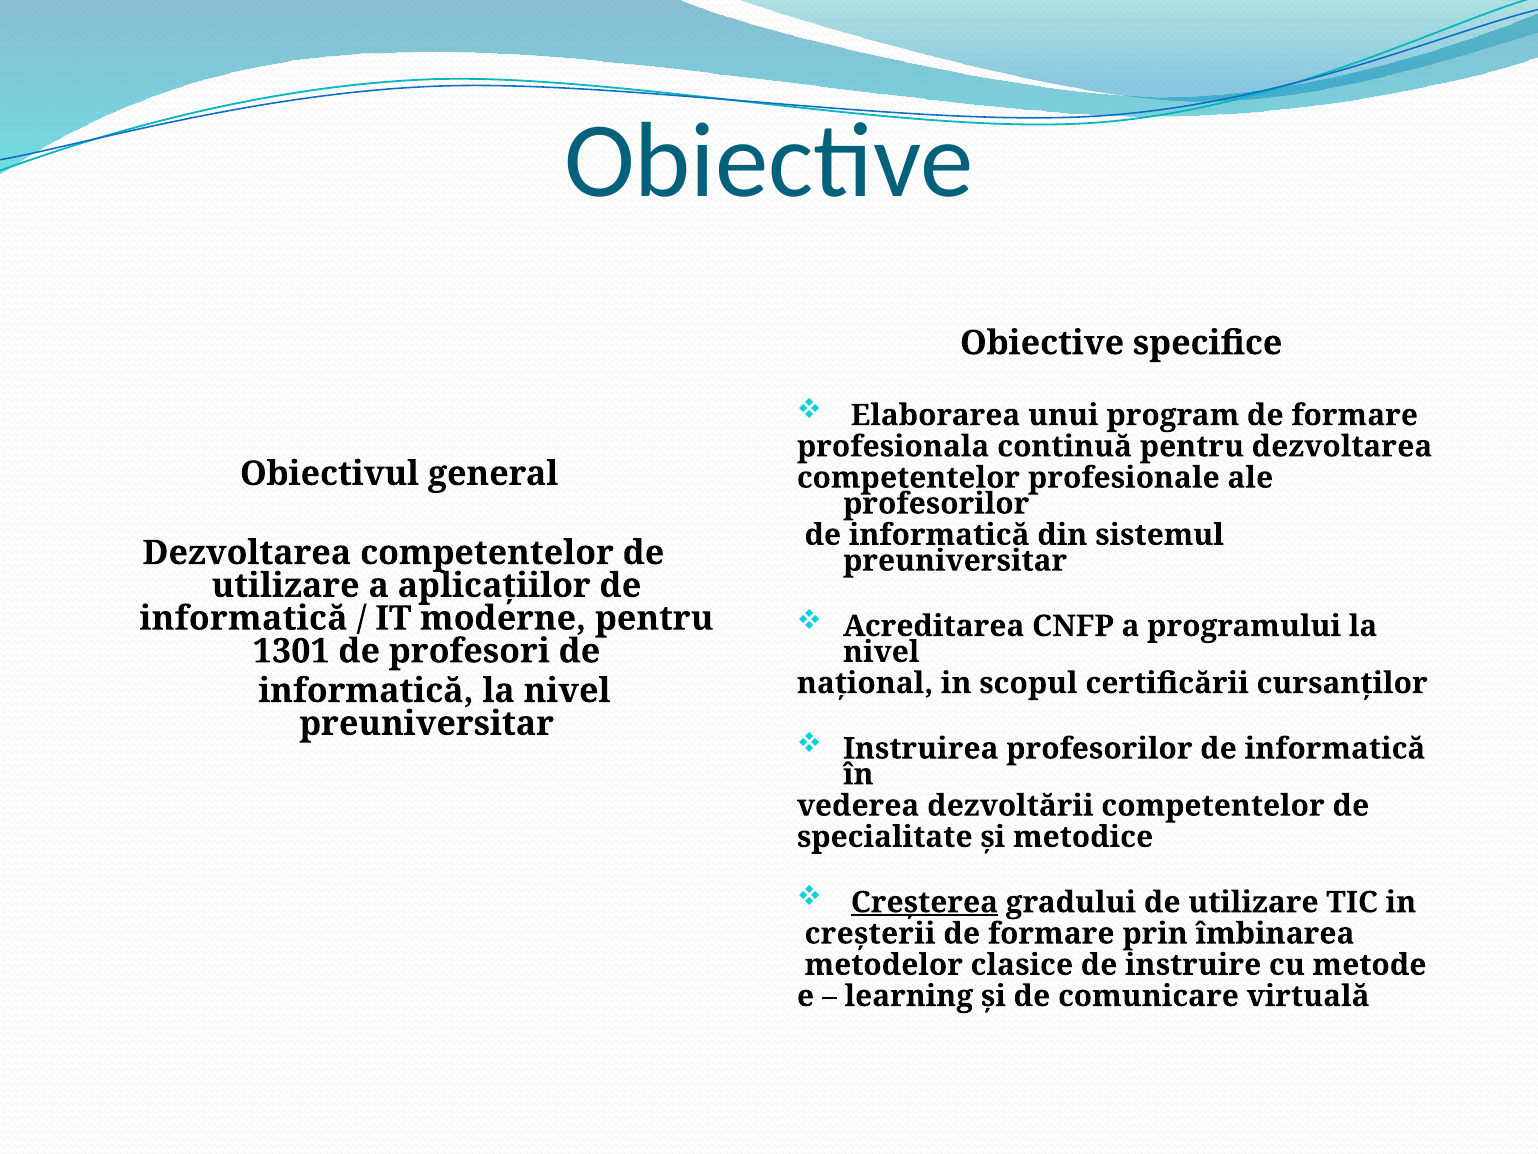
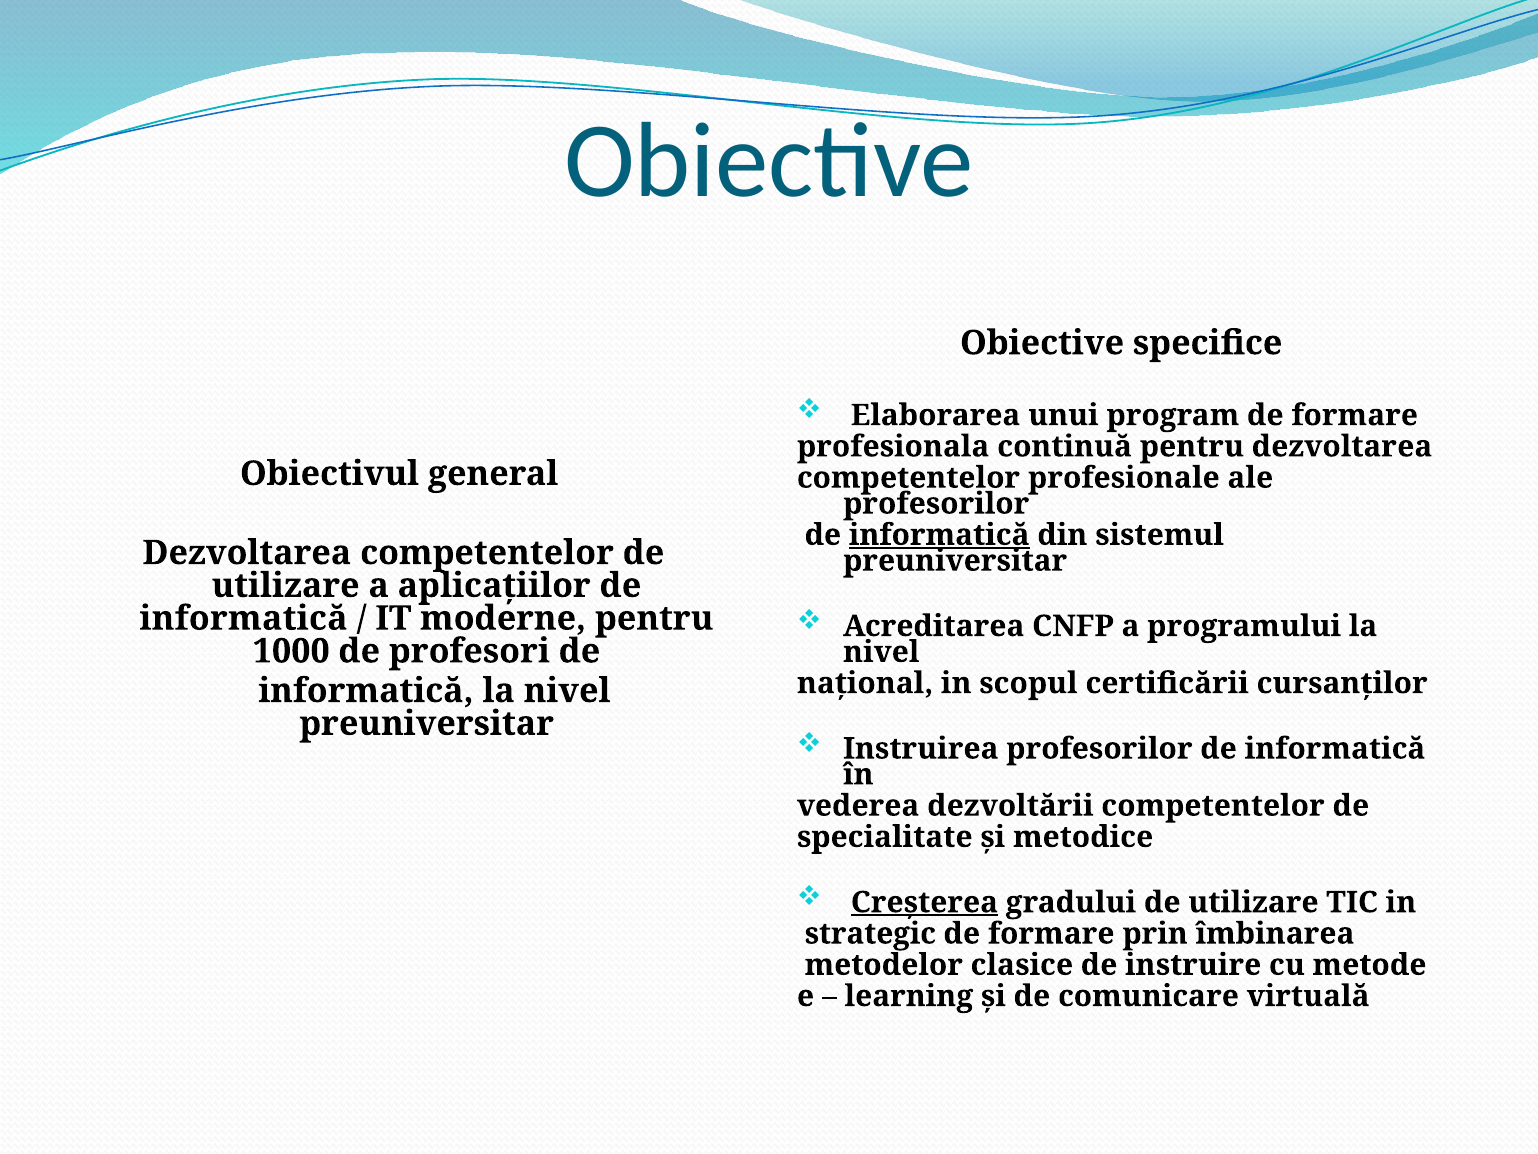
informatică at (939, 535) underline: none -> present
1301: 1301 -> 1000
creşterii: creşterii -> strategic
